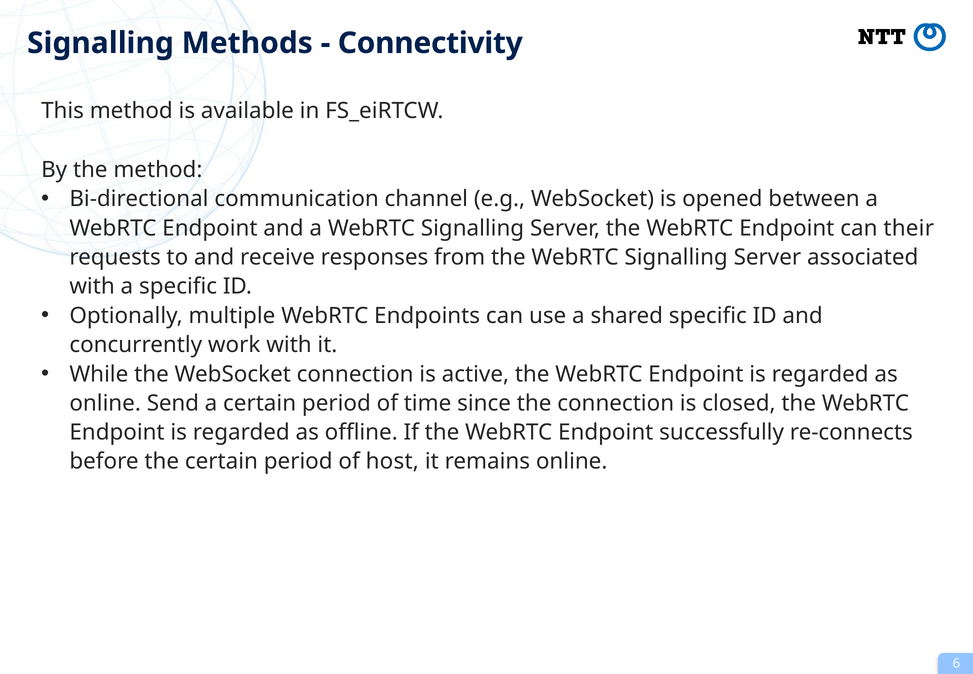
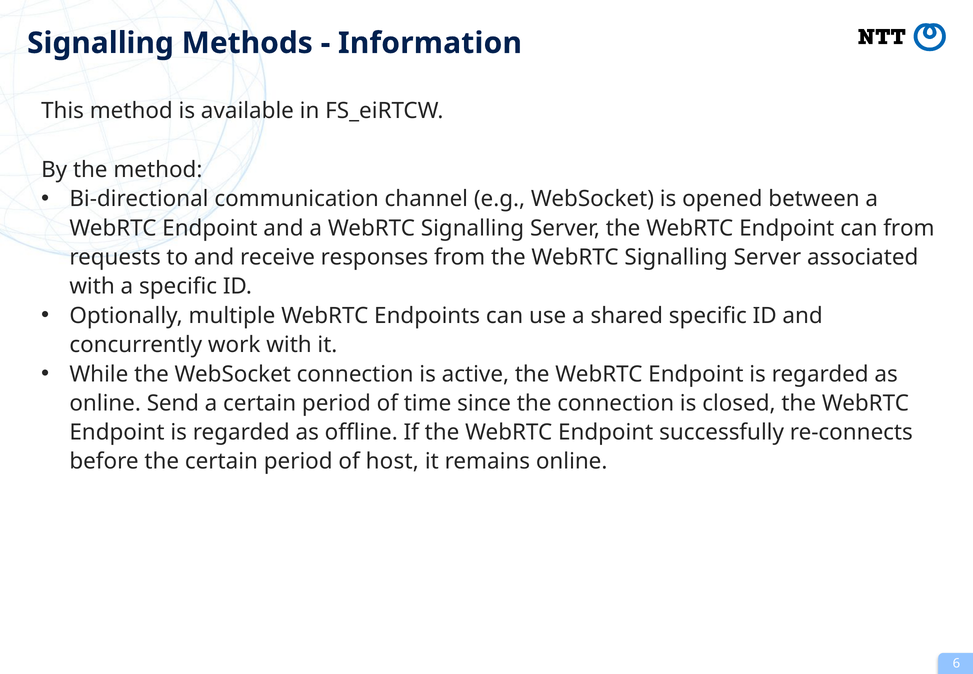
Connectivity: Connectivity -> Information
can their: their -> from
